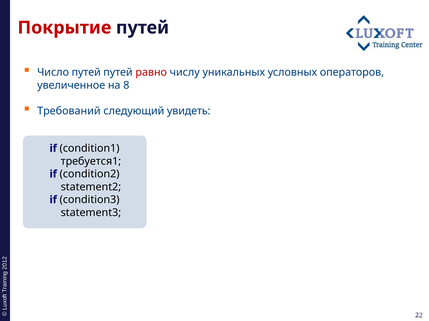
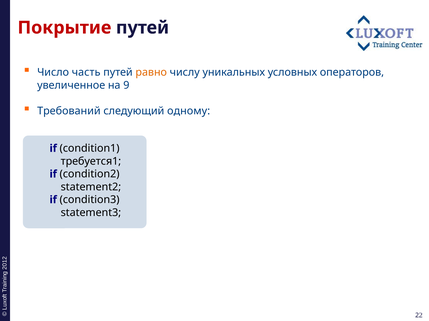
Число путей: путей -> часть
равно colour: red -> orange
8: 8 -> 9
увидеть: увидеть -> одному
